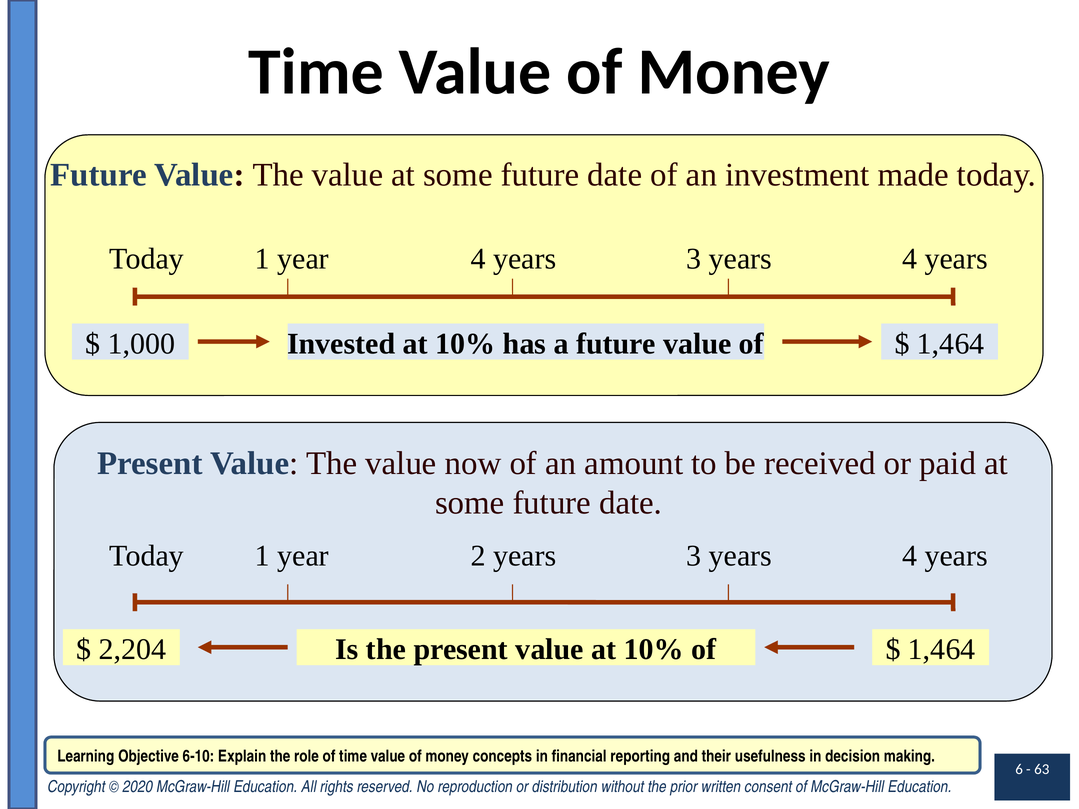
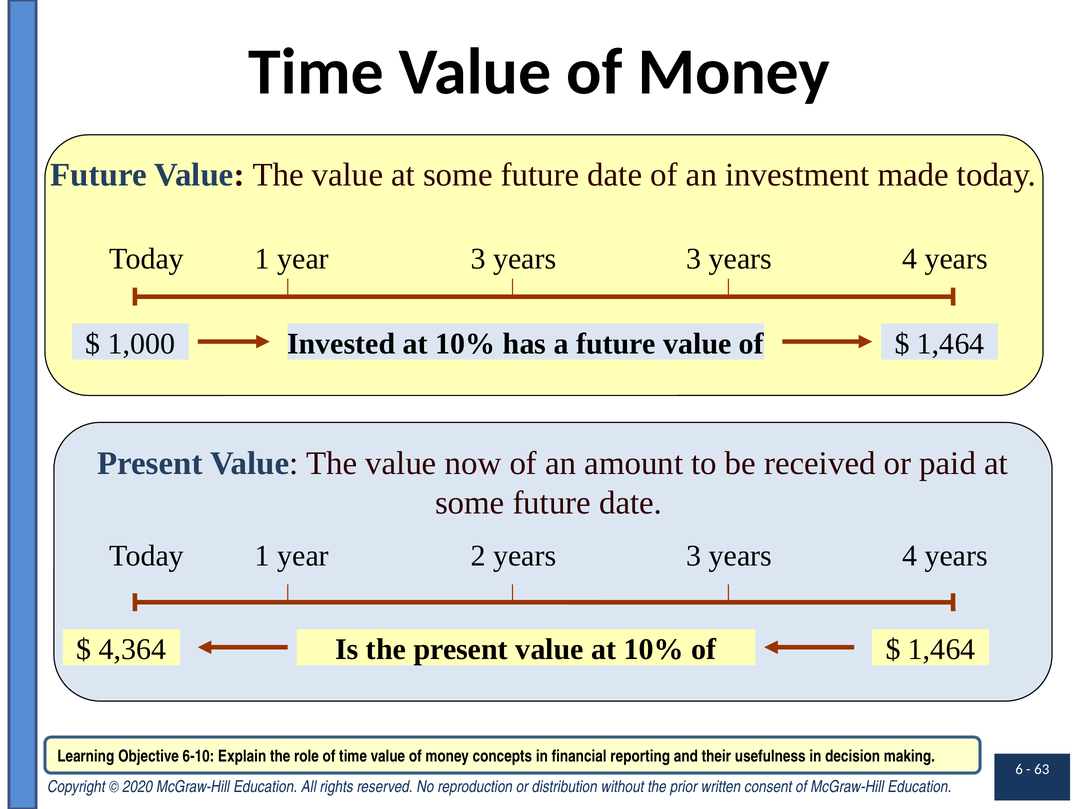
year 4: 4 -> 3
2,204: 2,204 -> 4,364
